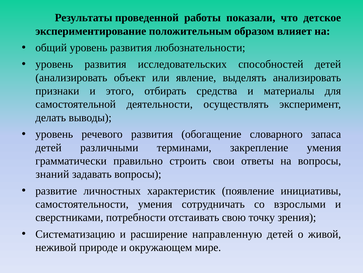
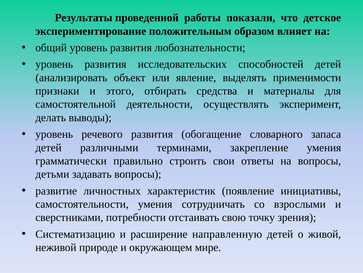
выделять анализировать: анализировать -> применимости
знаний: знаний -> детьми
